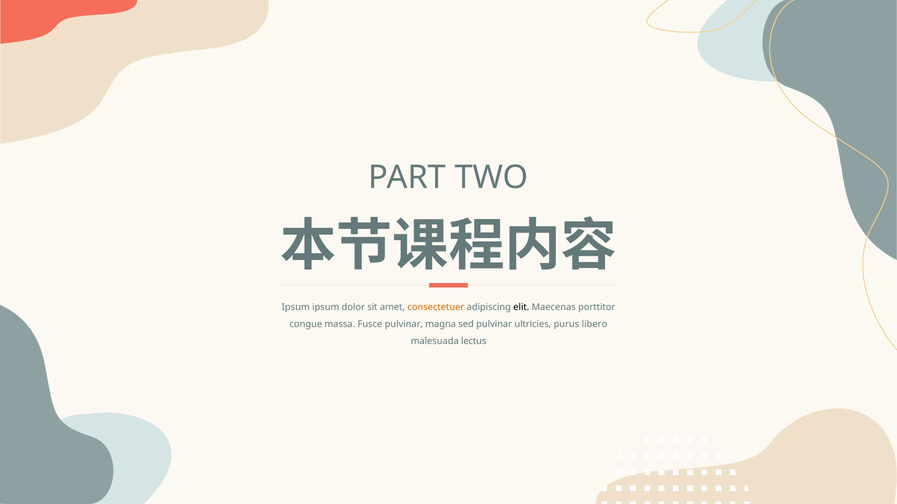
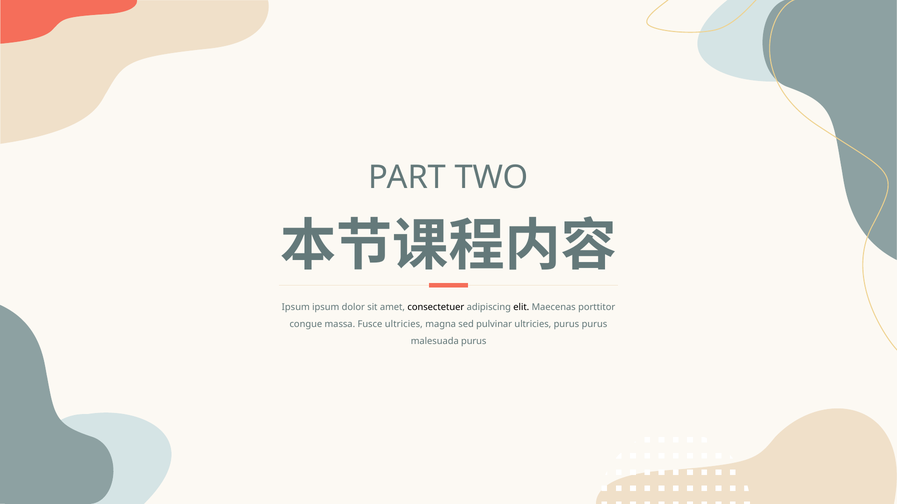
consectetuer colour: orange -> black
Fusce pulvinar: pulvinar -> ultricies
purus libero: libero -> purus
malesuada lectus: lectus -> purus
